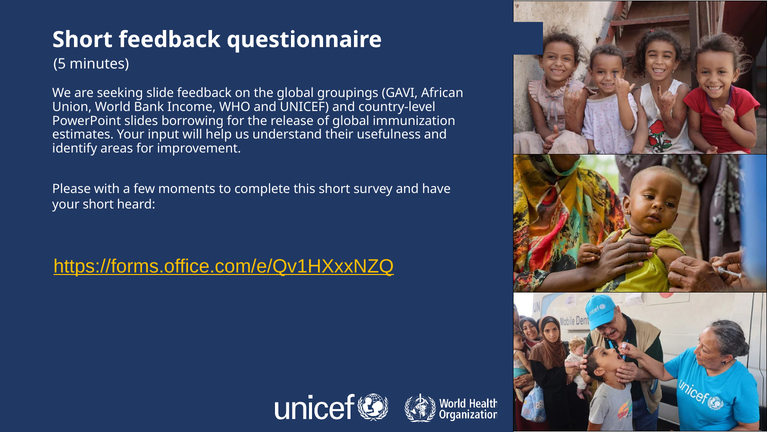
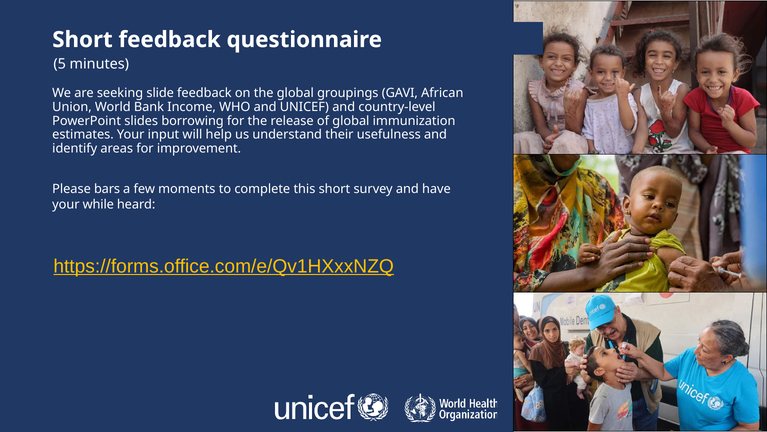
with: with -> bars
your short: short -> while
